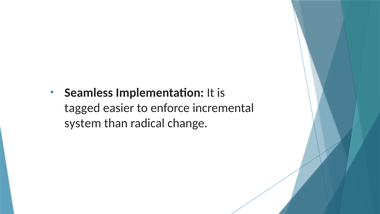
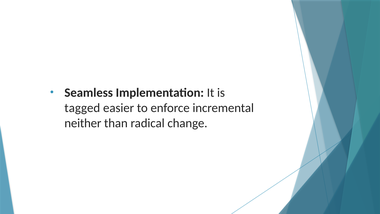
system: system -> neither
